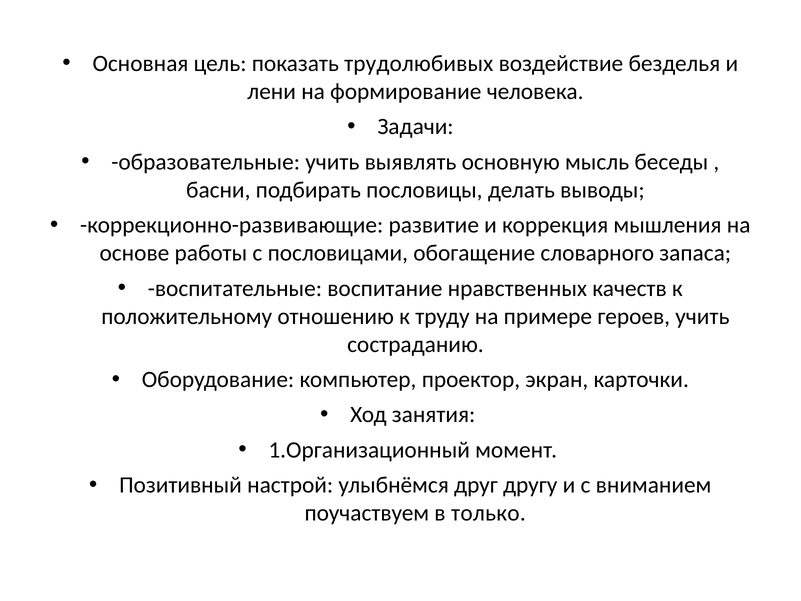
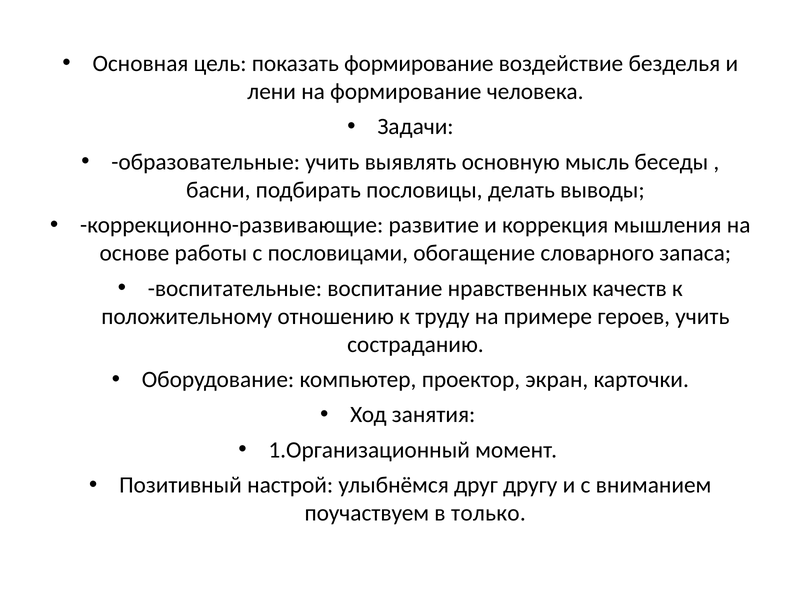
показать трудолюбивых: трудолюбивых -> формирование
